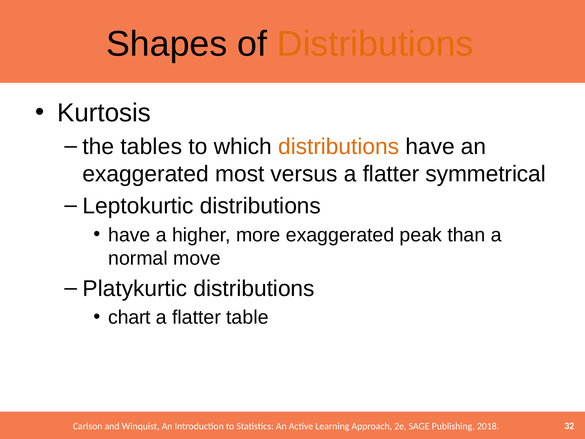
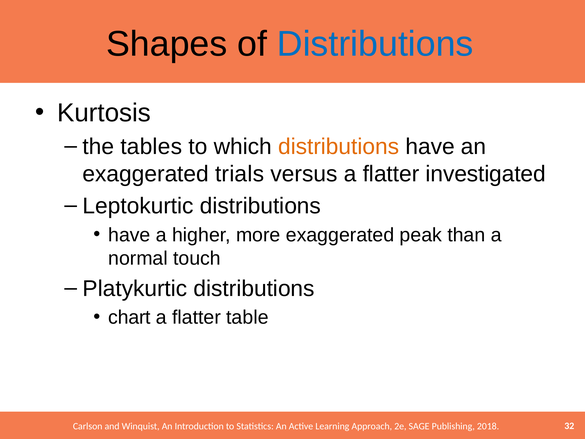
Distributions at (375, 44) colour: orange -> blue
most: most -> trials
symmetrical: symmetrical -> investigated
move: move -> touch
